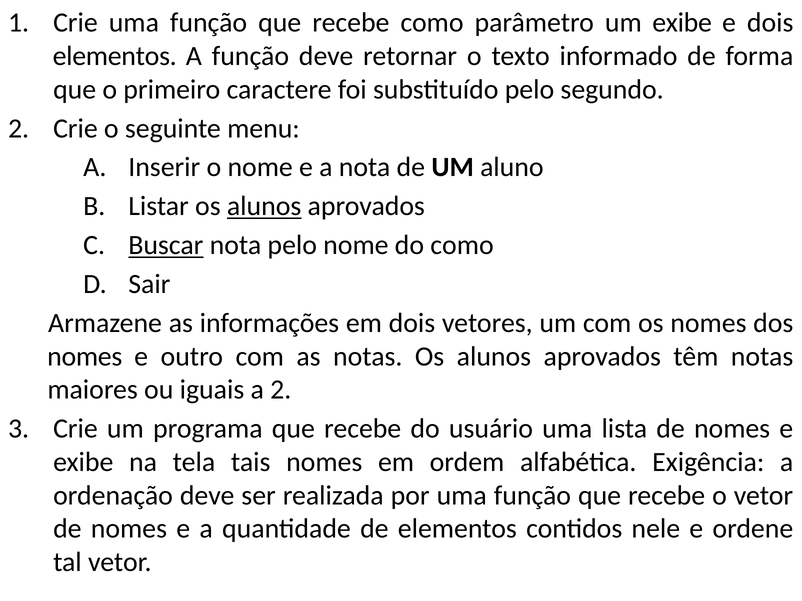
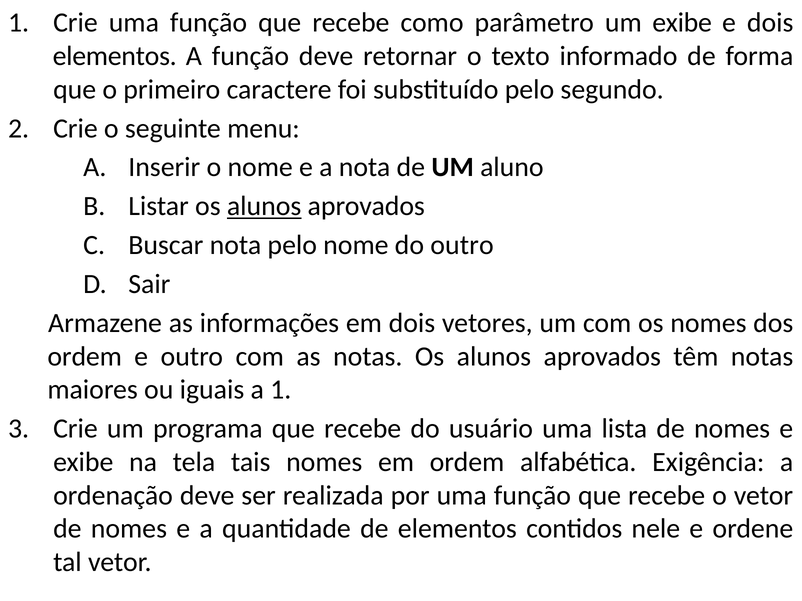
Buscar underline: present -> none
do como: como -> outro
nomes at (85, 357): nomes -> ordem
a 2: 2 -> 1
